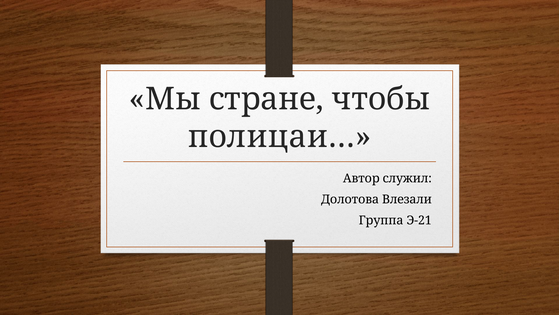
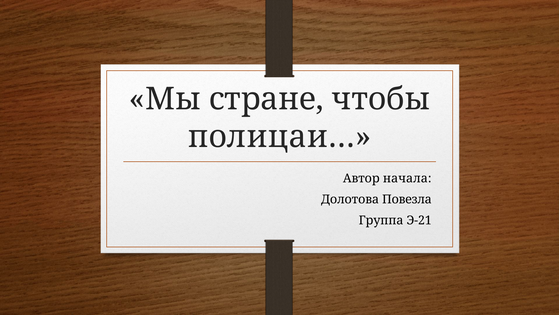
служил: служил -> начала
Влезали: Влезали -> Повезла
